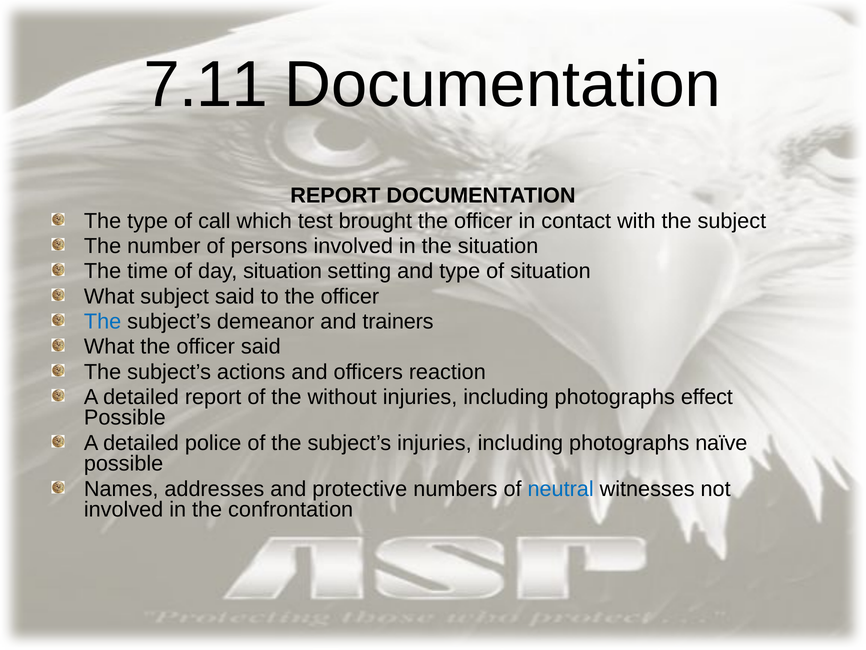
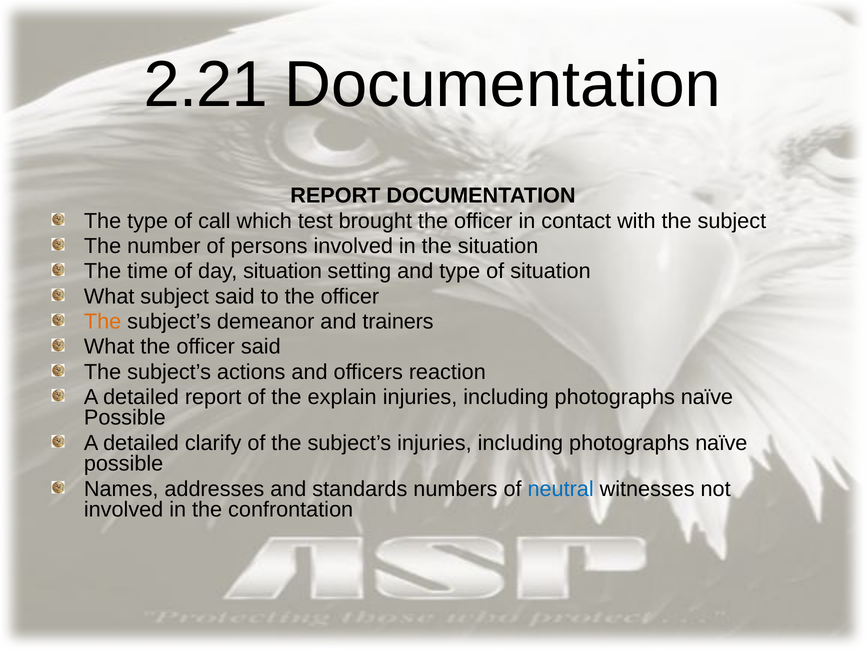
7.11: 7.11 -> 2.21
The at (103, 321) colour: blue -> orange
without: without -> explain
effect at (707, 397): effect -> naïve
police: police -> clarify
protective: protective -> standards
